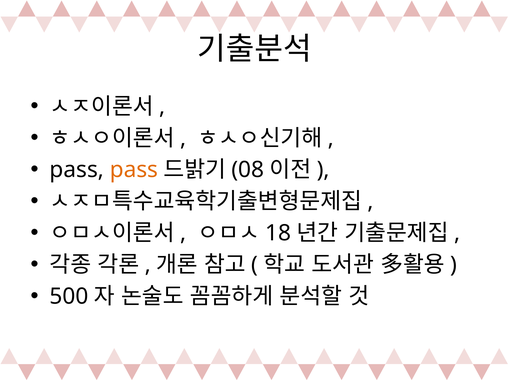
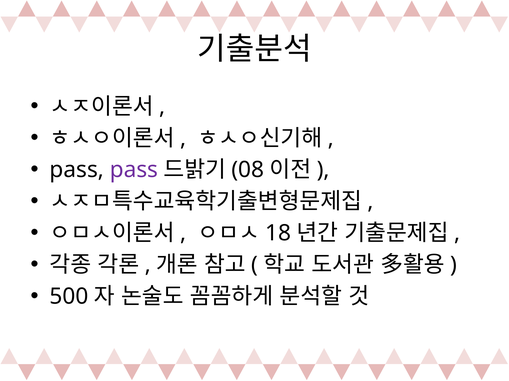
pass at (134, 170) colour: orange -> purple
